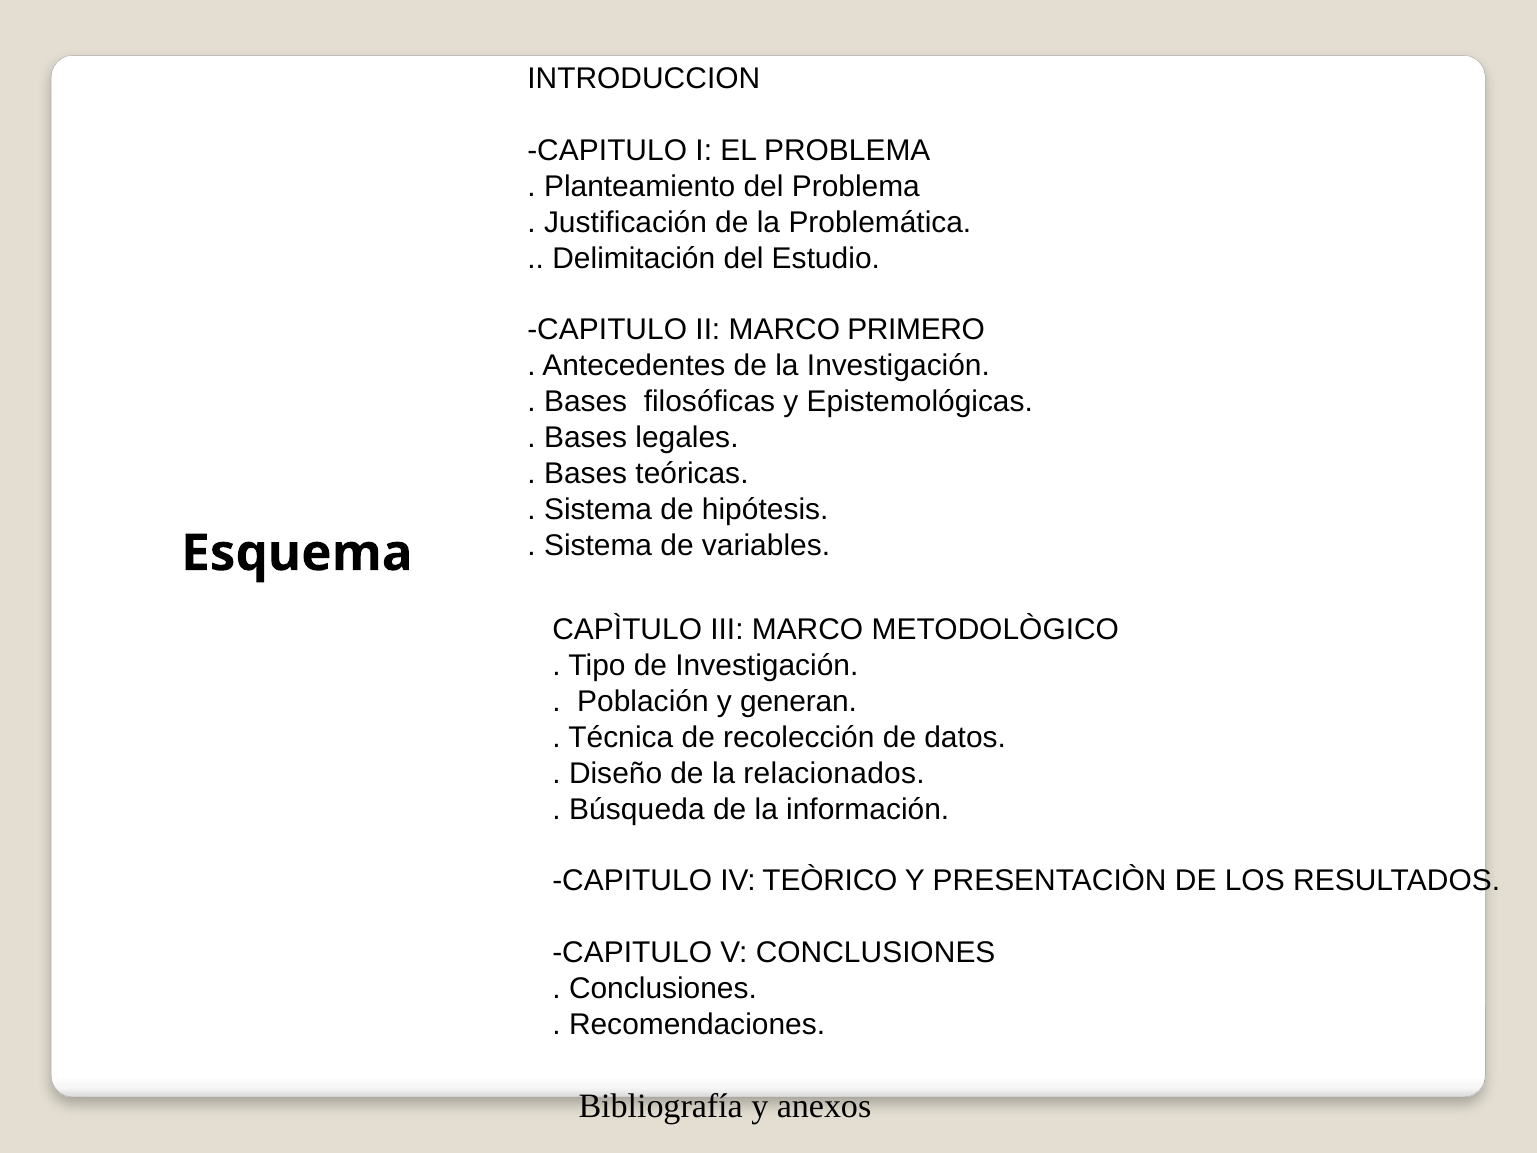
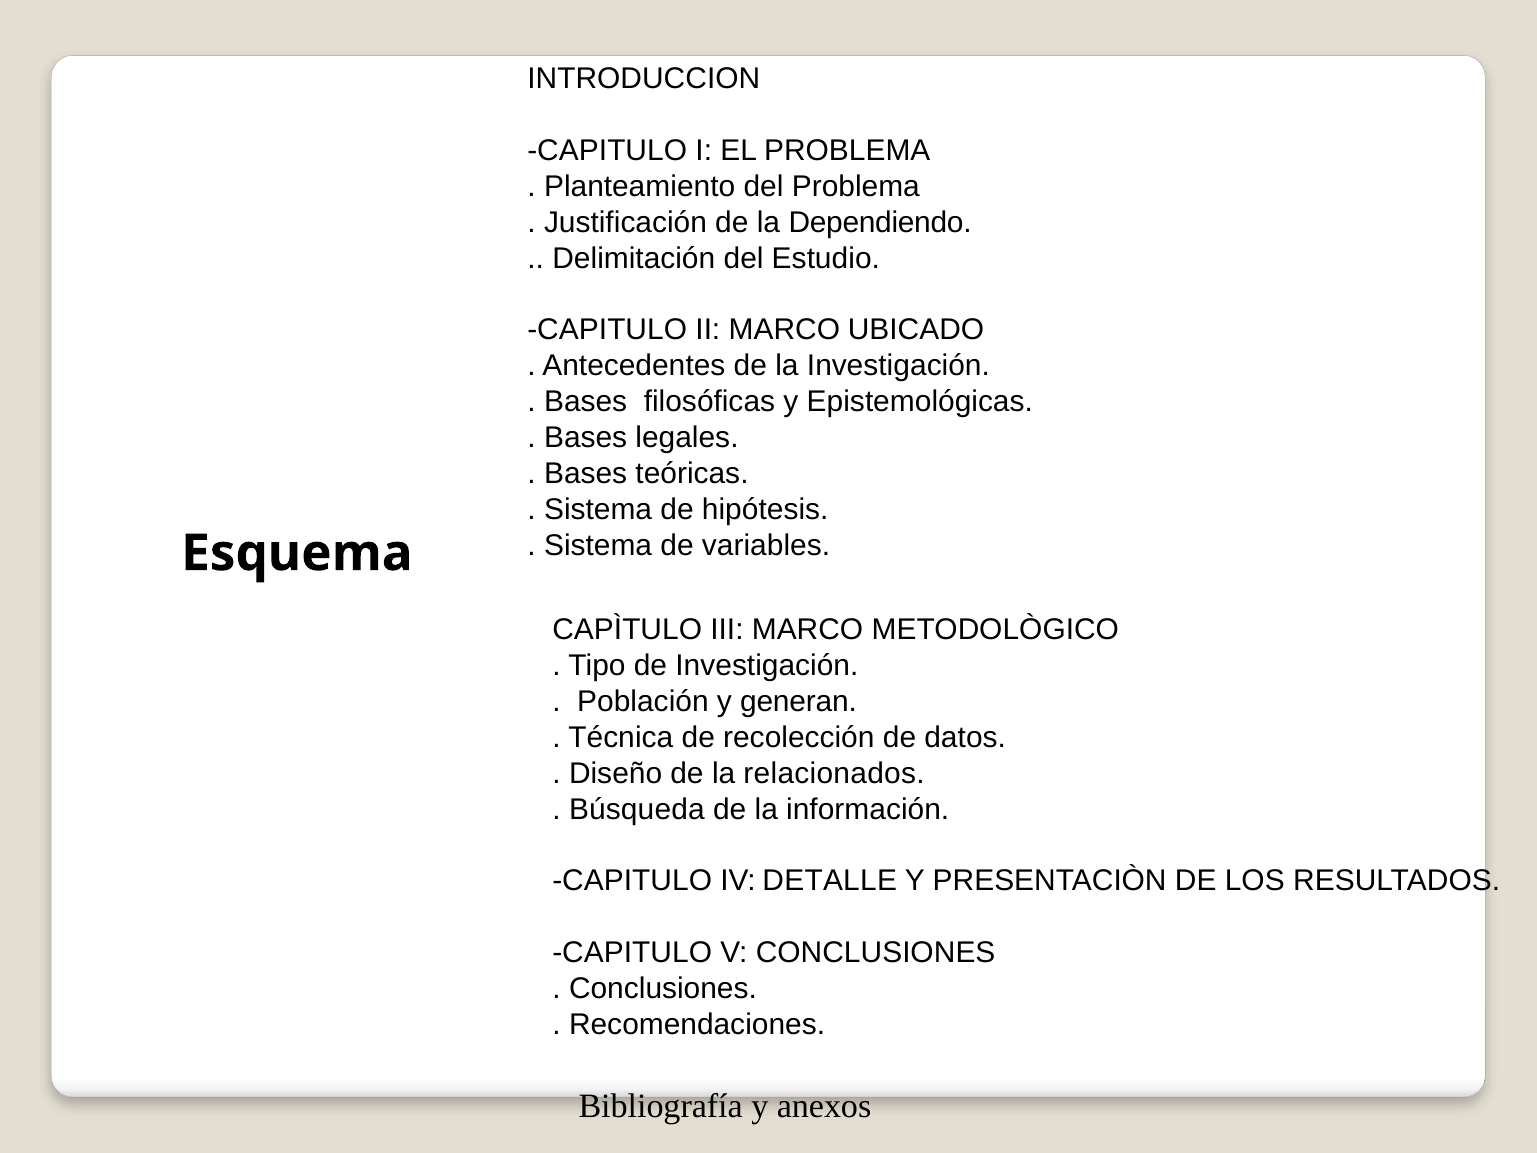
Problemática: Problemática -> Dependiendo
PRIMERO: PRIMERO -> UBICADO
TEÒRICO: TEÒRICO -> DETALLE
